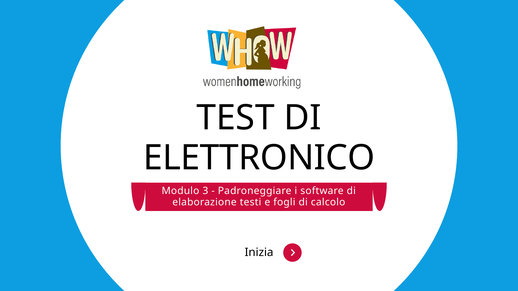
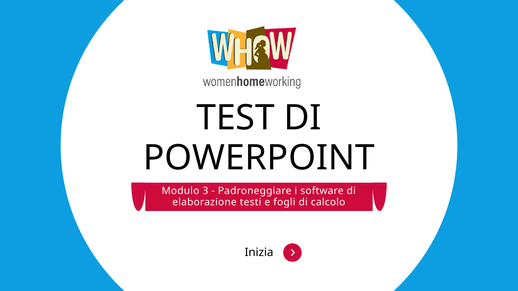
ELETTRONICO: ELETTRONICO -> POWERPOINT
